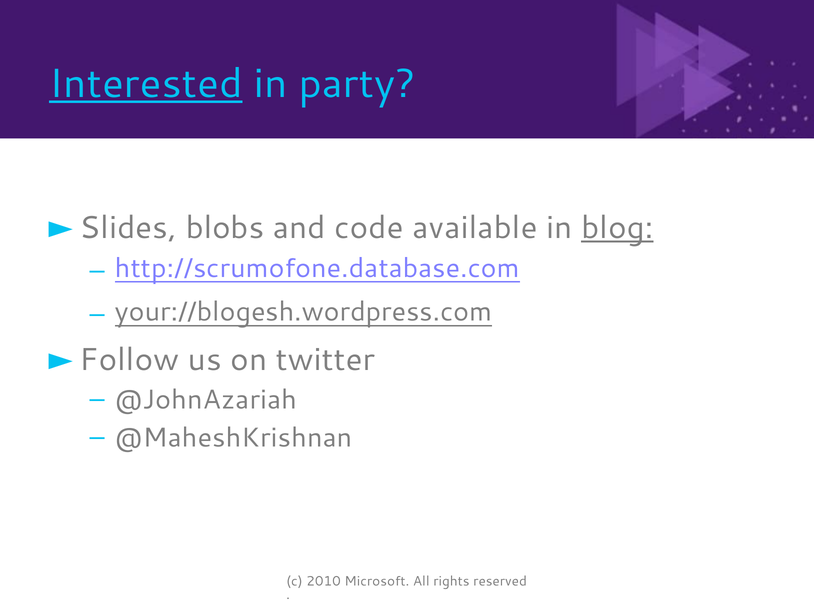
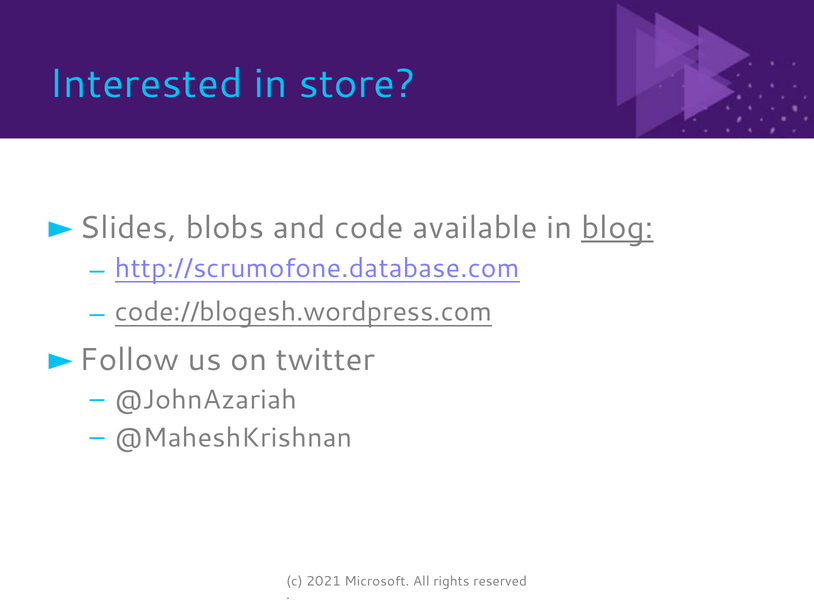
Interested underline: present -> none
party: party -> store
your://blogesh.wordpress.com: your://blogesh.wordpress.com -> code://blogesh.wordpress.com
2010: 2010 -> 2021
